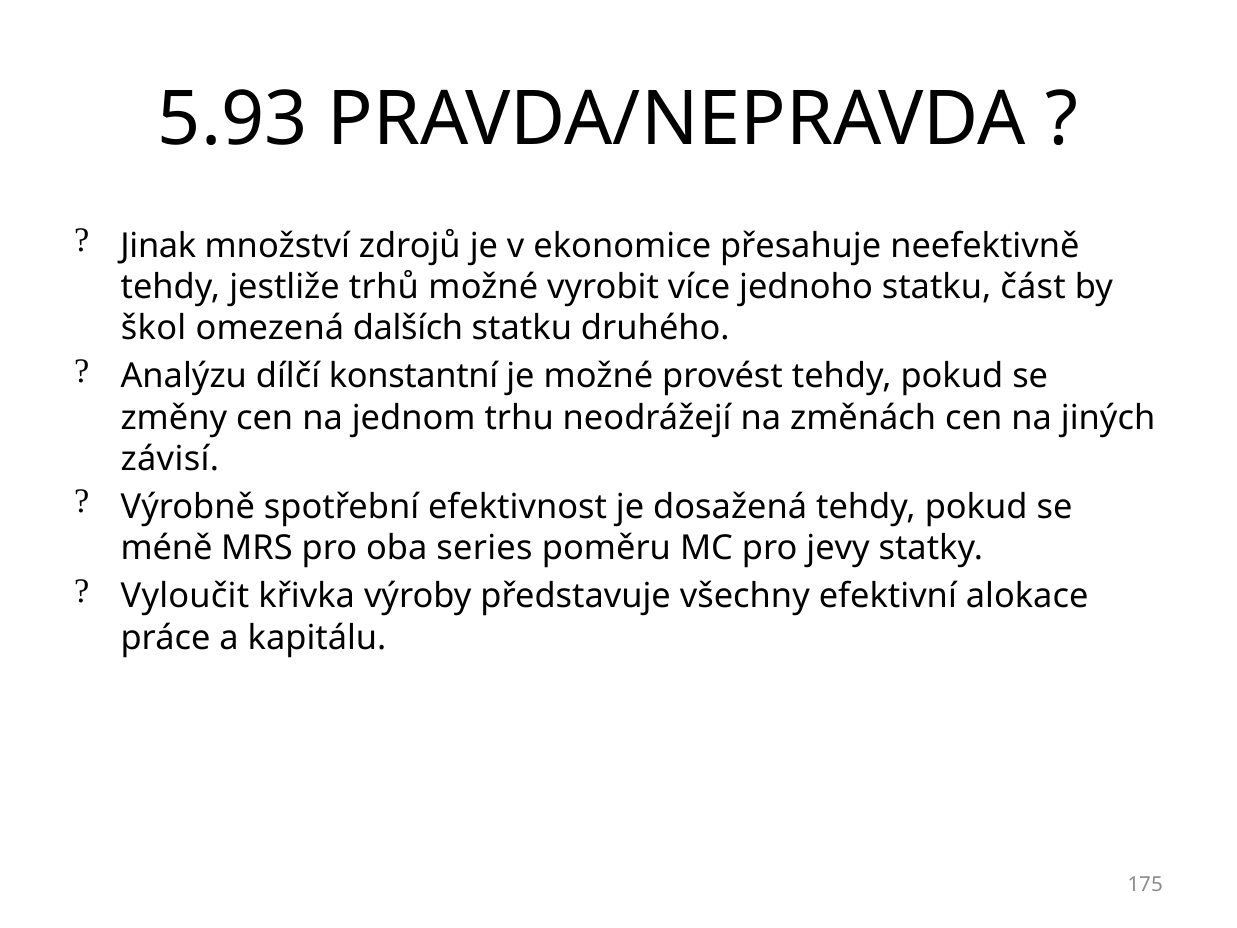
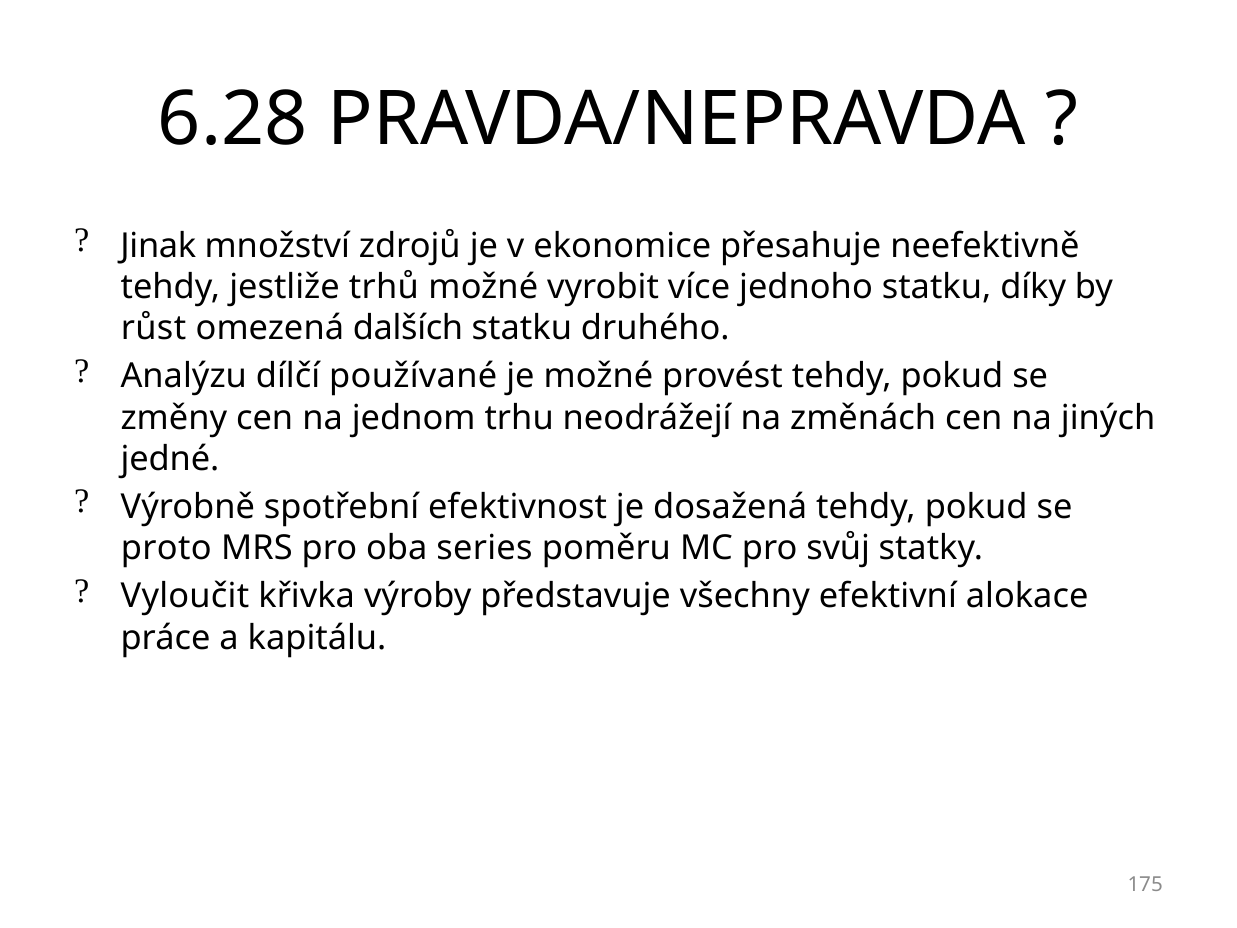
5.93: 5.93 -> 6.28
část: část -> díky
škol: škol -> růst
konstantní: konstantní -> používané
závisí: závisí -> jedné
méně: méně -> proto
jevy: jevy -> svůj
